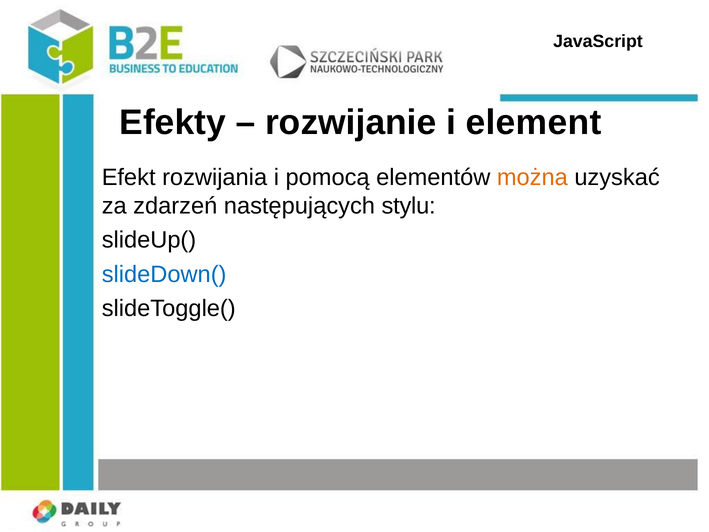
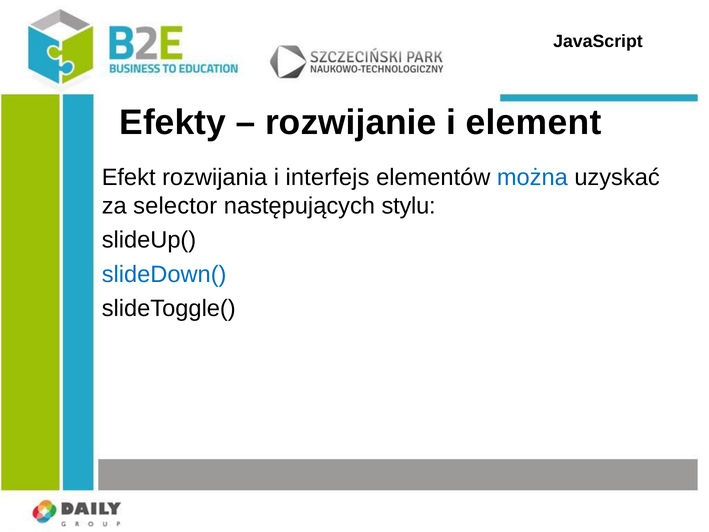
pomocą: pomocą -> interfejs
można colour: orange -> blue
zdarzeń: zdarzeń -> selector
